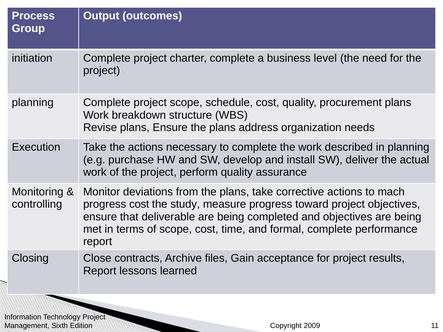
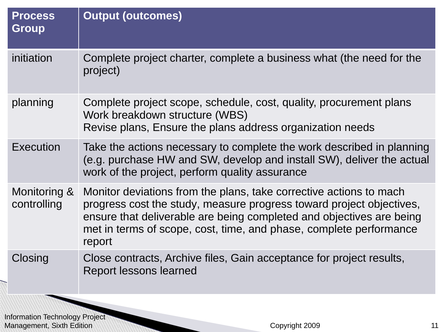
level: level -> what
formal: formal -> phase
